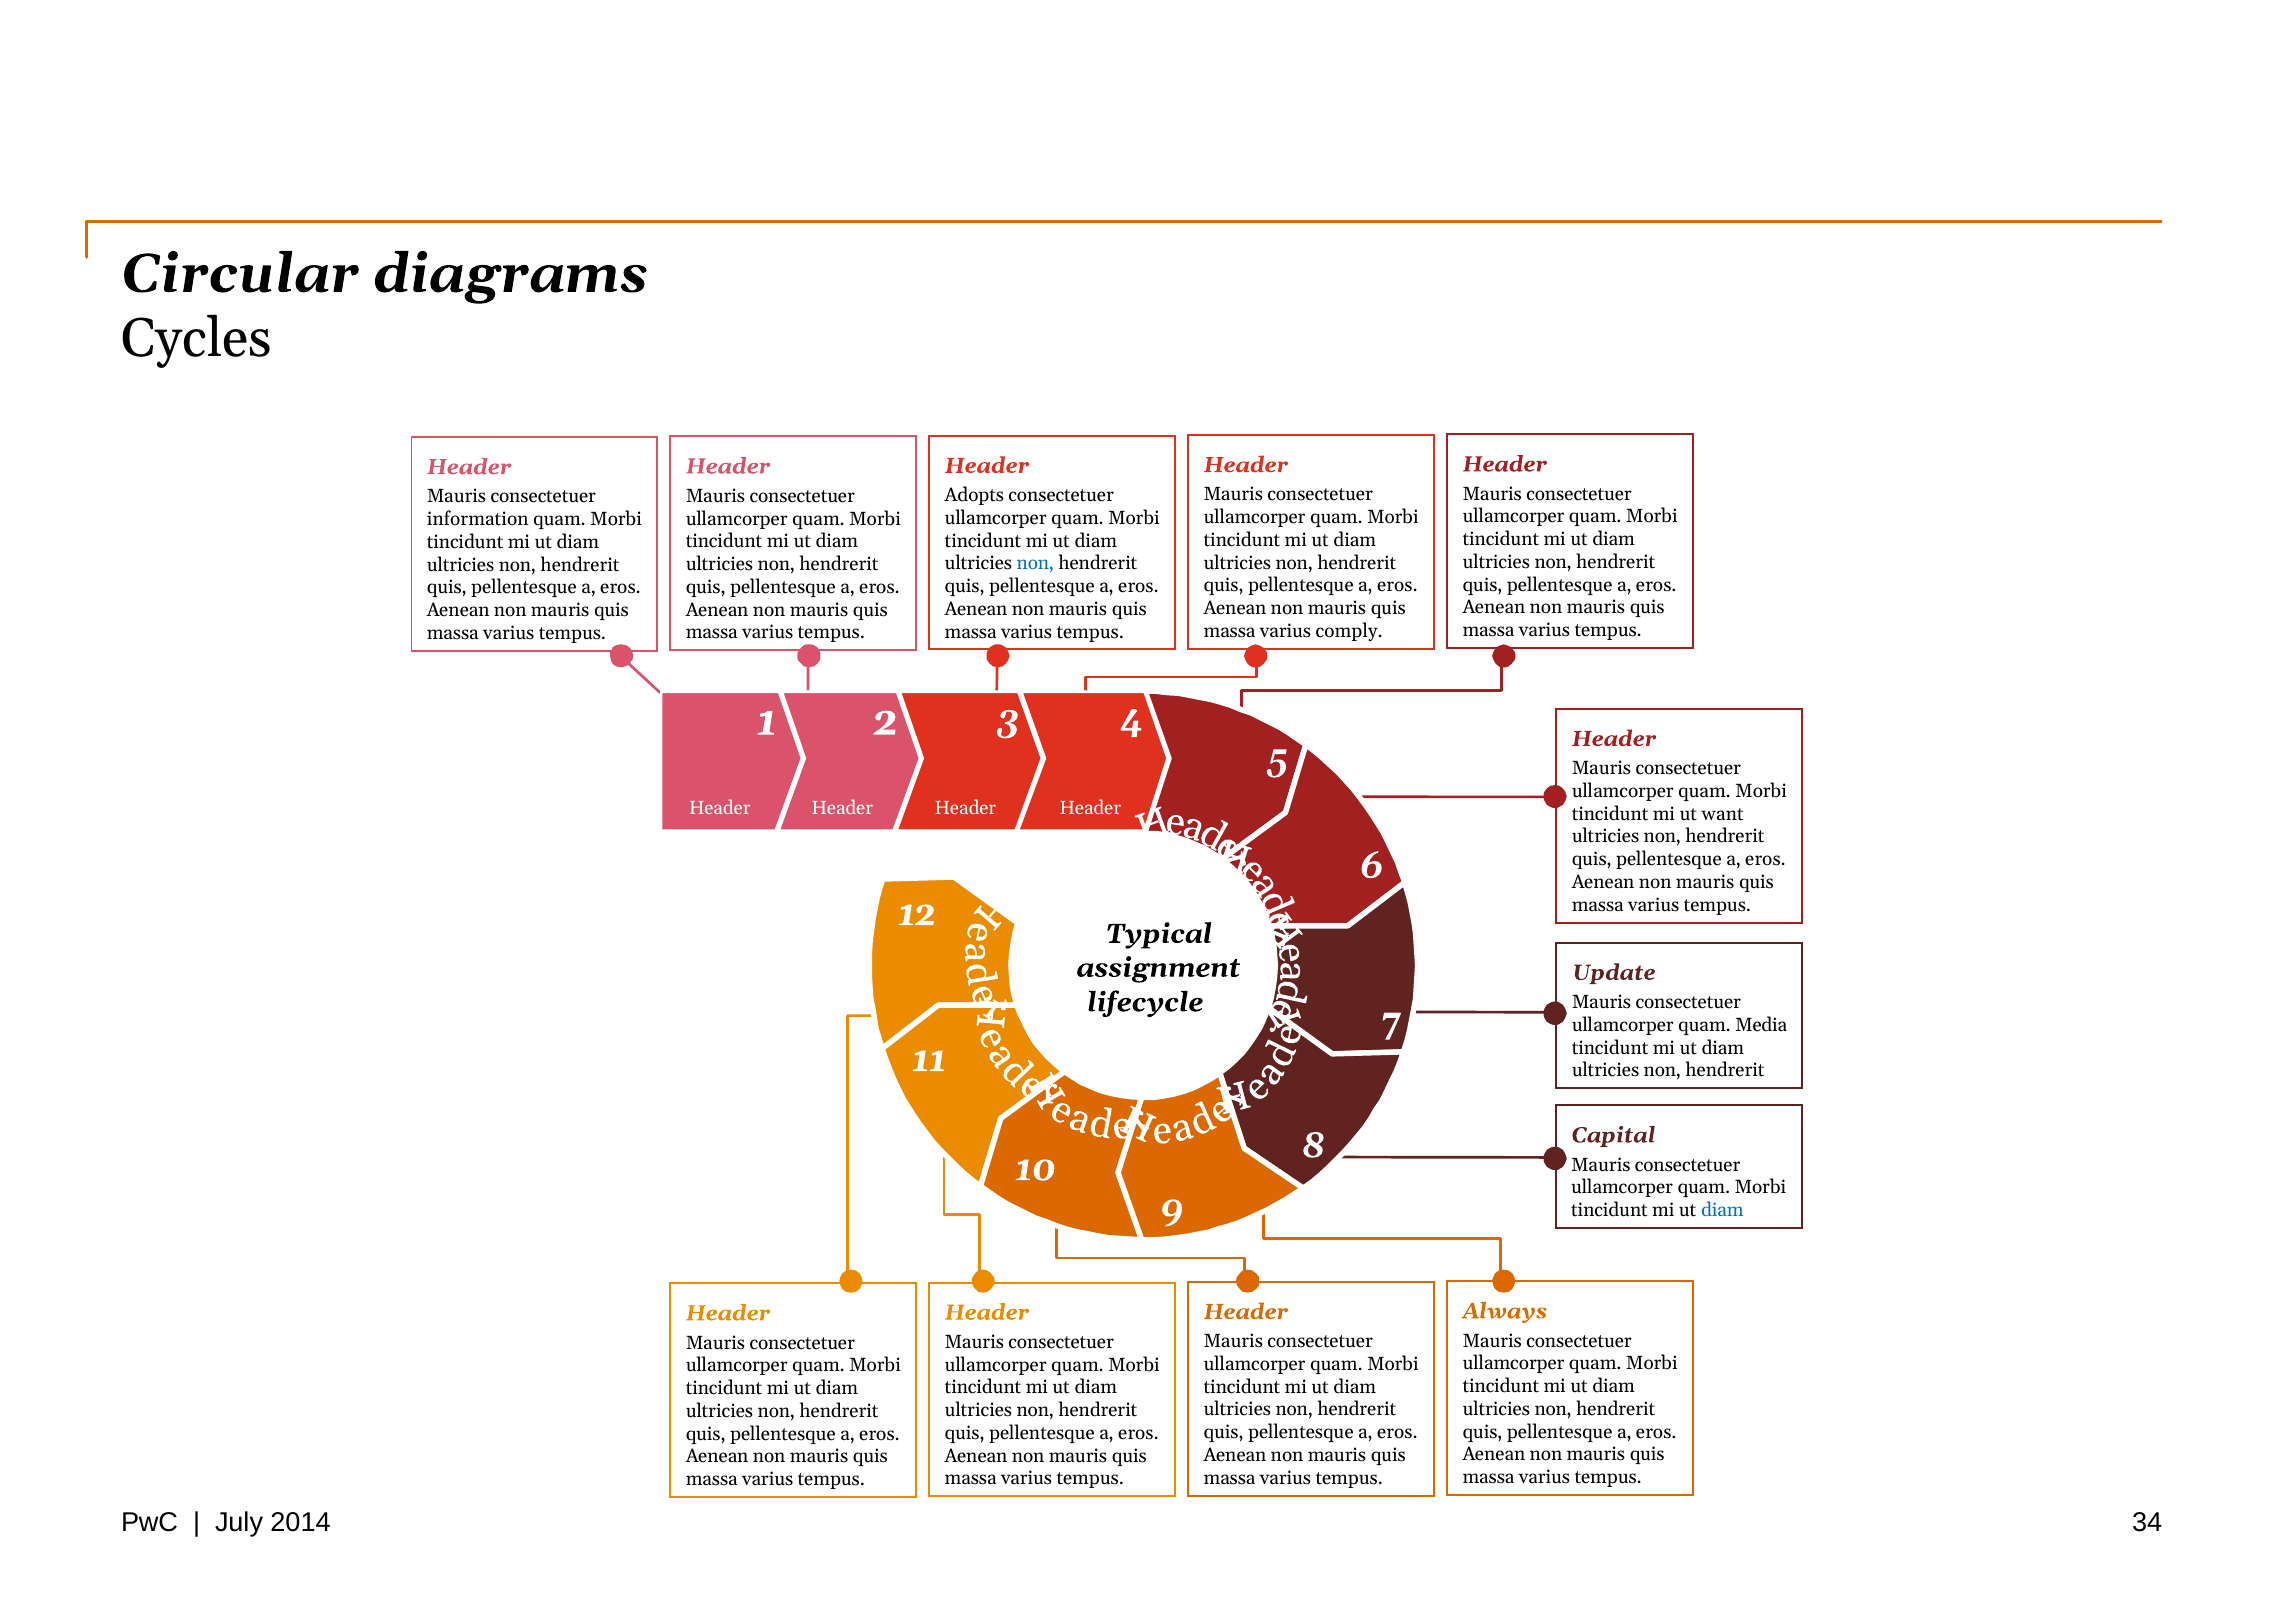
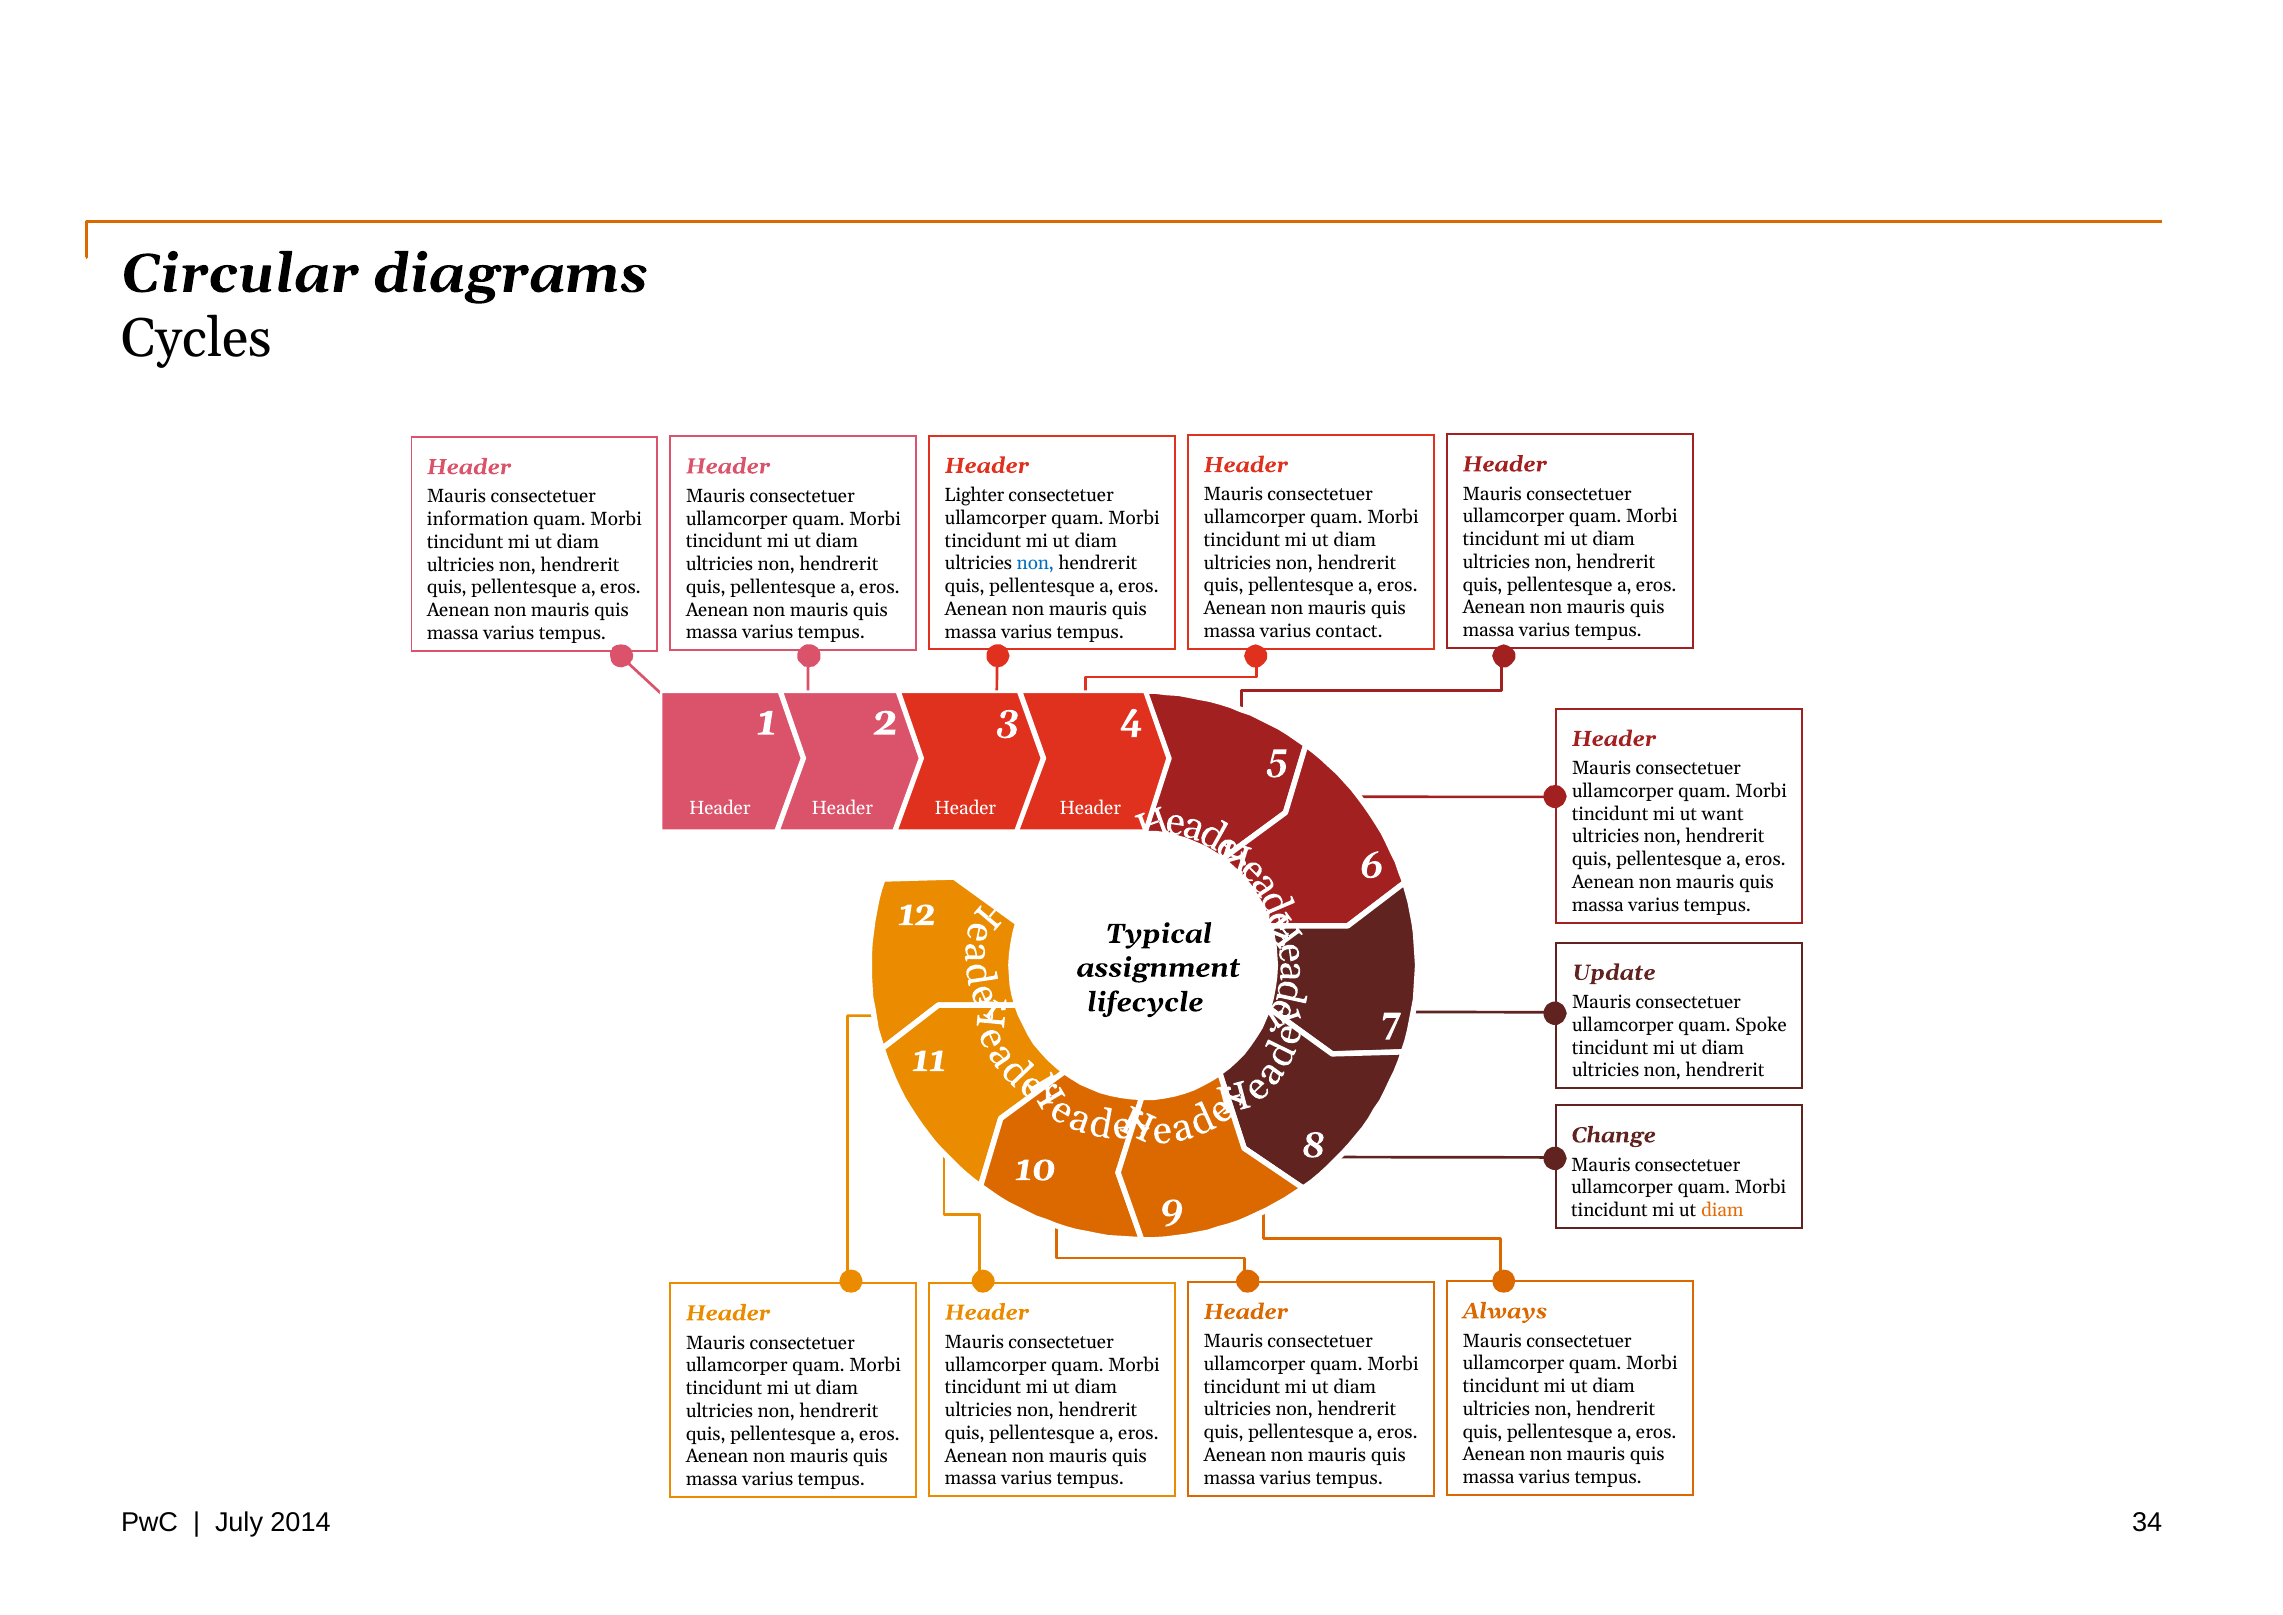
Adopts: Adopts -> Lighter
comply: comply -> contact
Media: Media -> Spoke
Capital: Capital -> Change
diam at (1722, 1210) colour: blue -> orange
